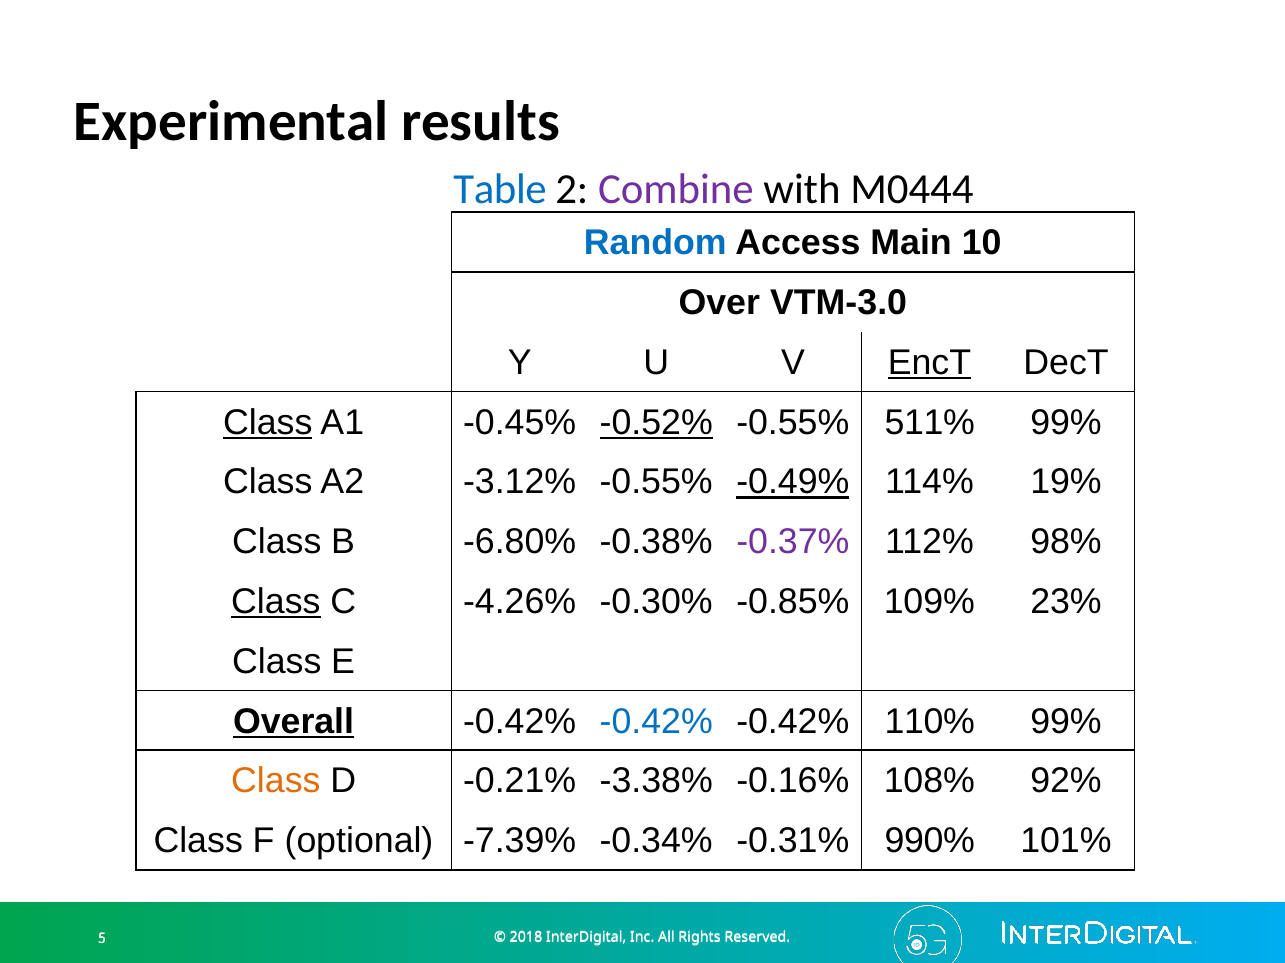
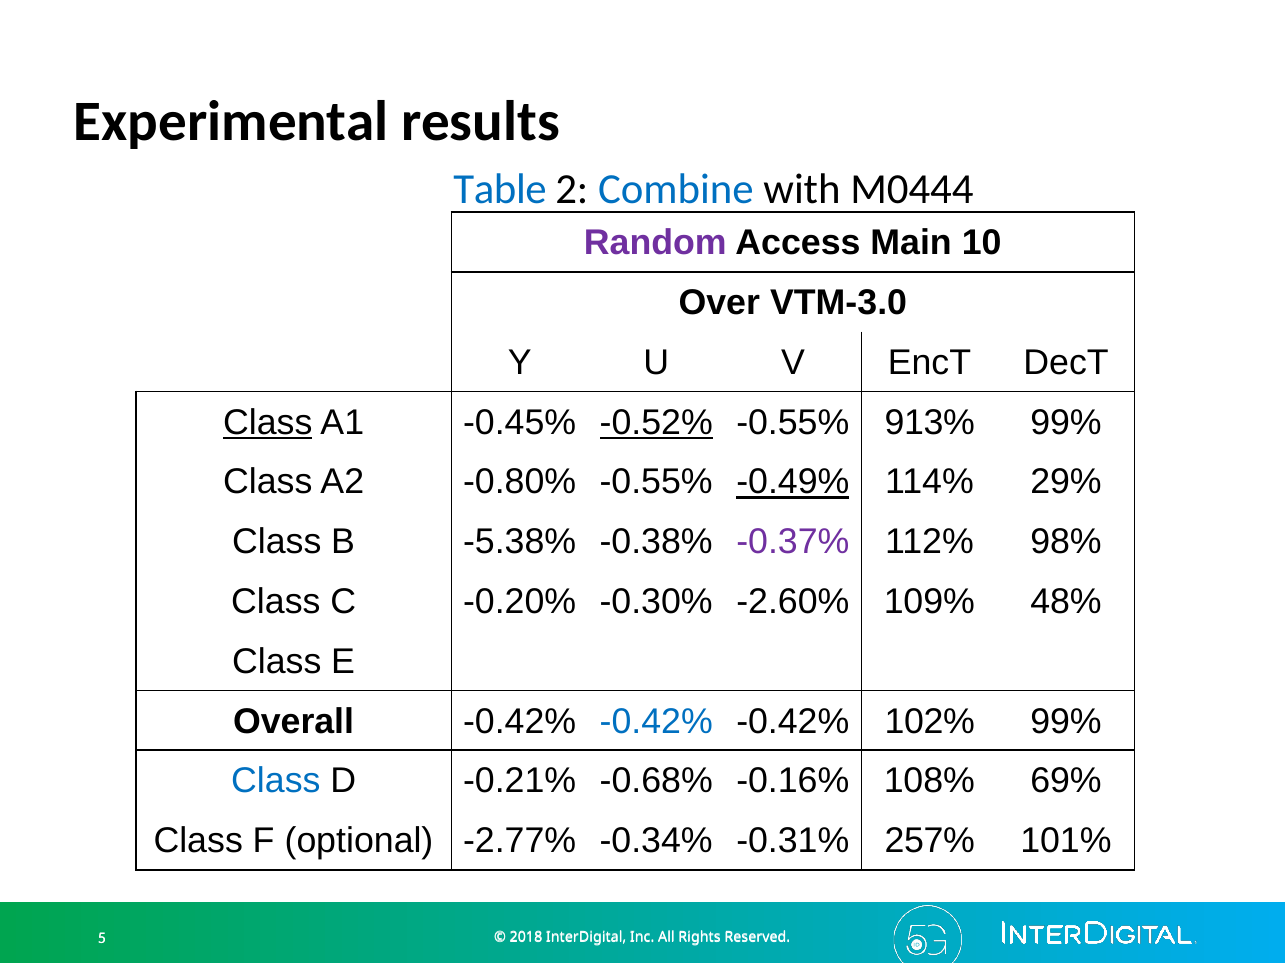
Combine colour: purple -> blue
Random colour: blue -> purple
EncT underline: present -> none
511%: 511% -> 913%
-3.12%: -3.12% -> -0.80%
19%: 19% -> 29%
-6.80%: -6.80% -> -5.38%
Class at (276, 602) underline: present -> none
-4.26%: -4.26% -> -0.20%
-0.85%: -0.85% -> -2.60%
23%: 23% -> 48%
Overall underline: present -> none
110%: 110% -> 102%
Class at (276, 782) colour: orange -> blue
-3.38%: -3.38% -> -0.68%
92%: 92% -> 69%
-7.39%: -7.39% -> -2.77%
990%: 990% -> 257%
